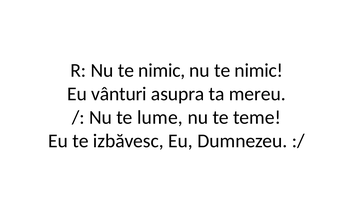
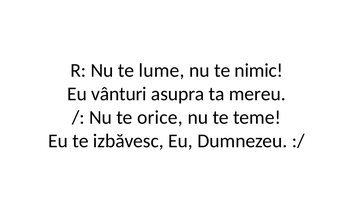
R Nu te nimic: nimic -> lume
lume: lume -> orice
